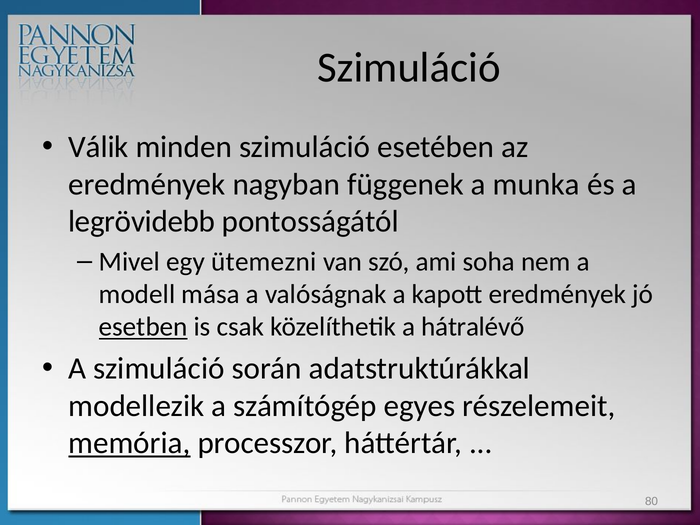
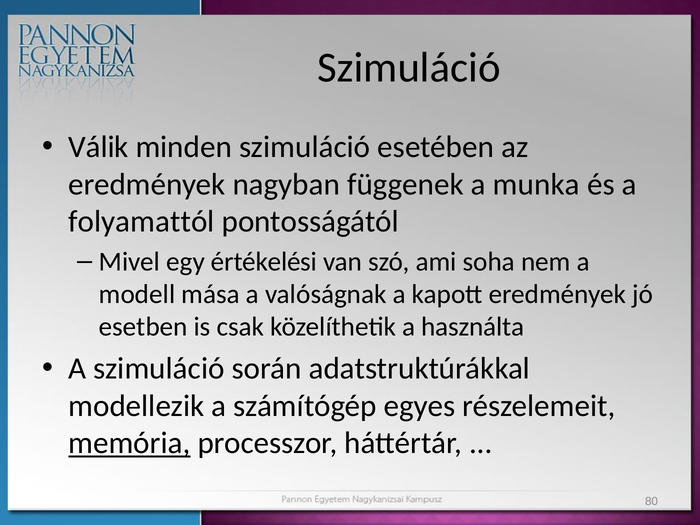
legrövidebb: legrövidebb -> folyamattól
ütemezni: ütemezni -> értékelési
esetben underline: present -> none
hátralévő: hátralévő -> használta
